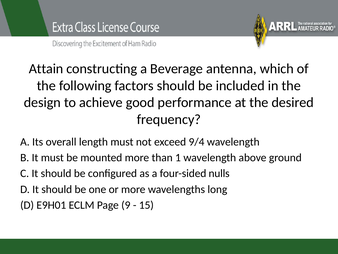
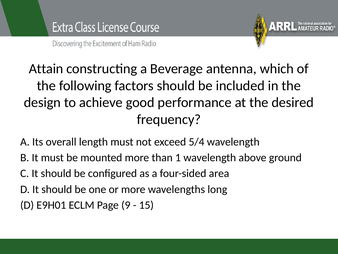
9/4: 9/4 -> 5/4
nulls: nulls -> area
